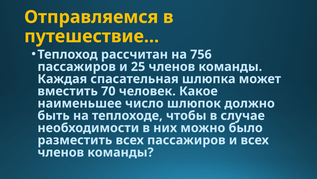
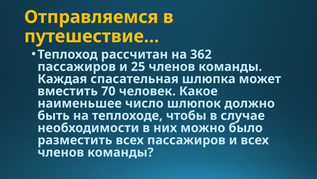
756: 756 -> 362
